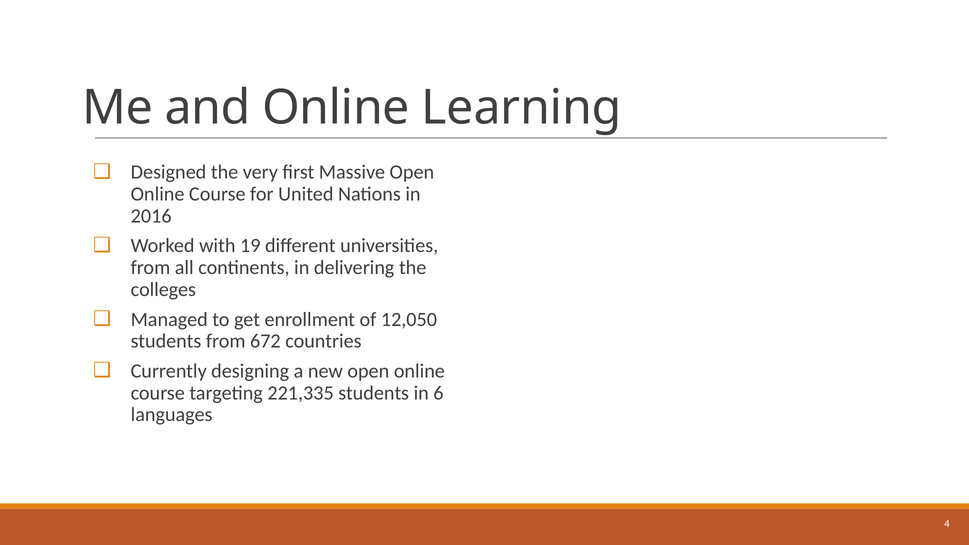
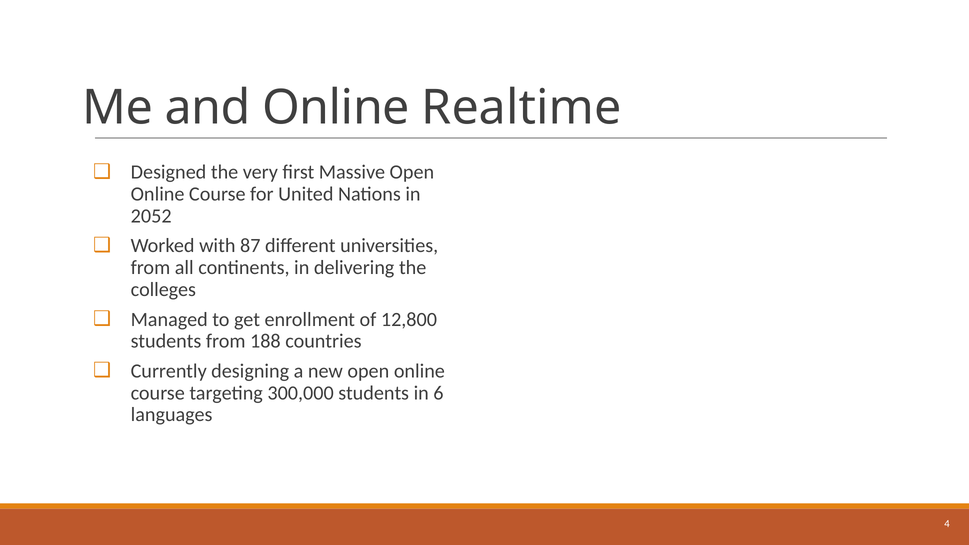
Learning: Learning -> Realtime
2016: 2016 -> 2052
19: 19 -> 87
12,050: 12,050 -> 12,800
672: 672 -> 188
221,335: 221,335 -> 300,000
